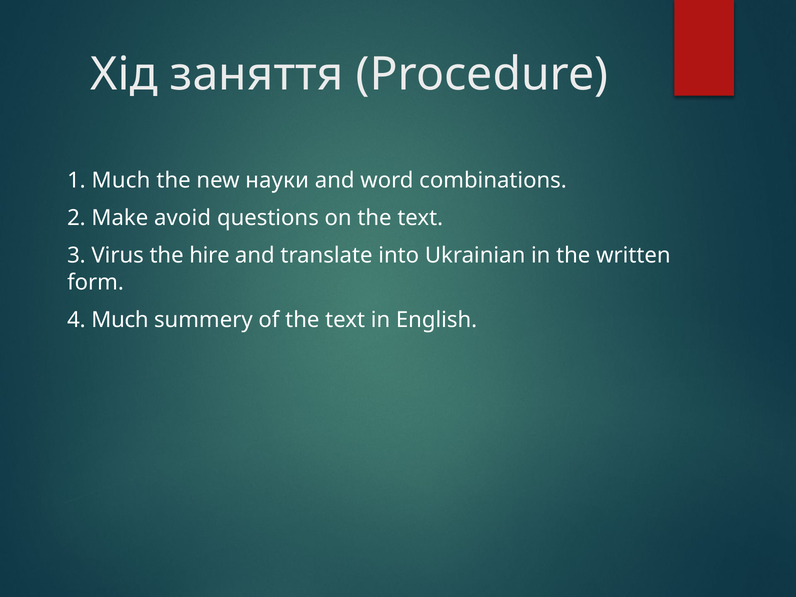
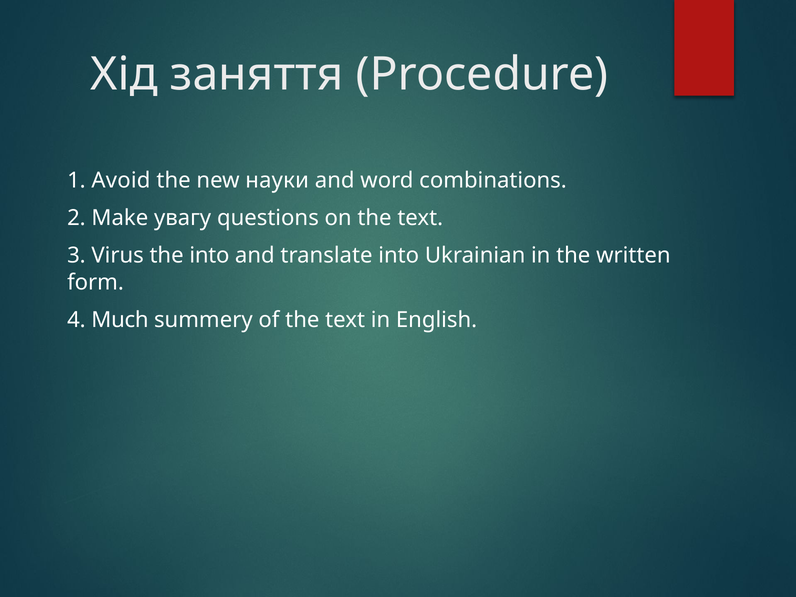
1 Much: Much -> Avoid
avoid: avoid -> увагу
the hire: hire -> into
